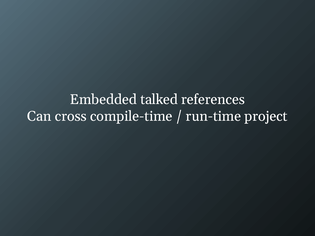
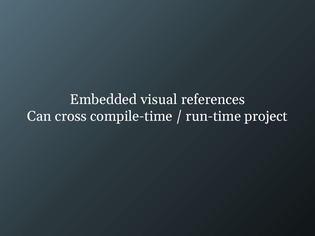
talked: talked -> visual
